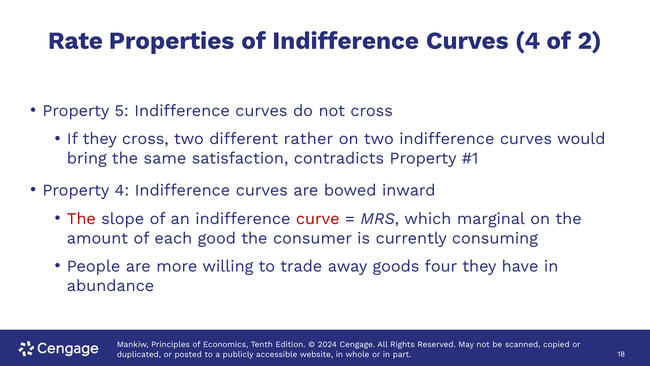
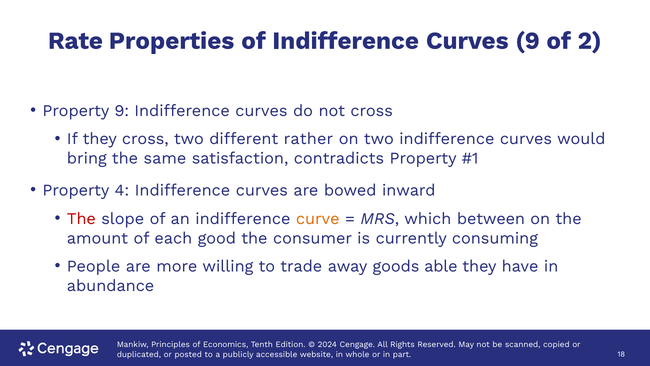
Curves 4: 4 -> 9
Property 5: 5 -> 9
curve colour: red -> orange
marginal: marginal -> between
four: four -> able
